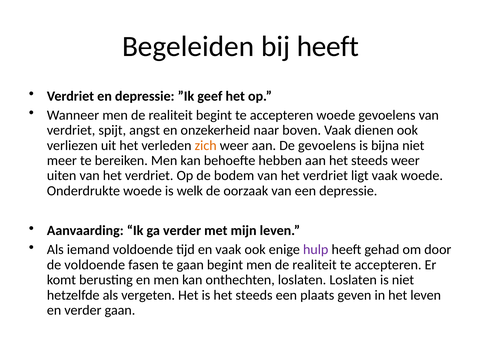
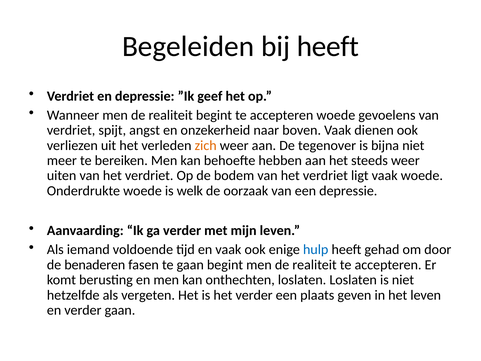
De gevoelens: gevoelens -> tegenover
hulp colour: purple -> blue
de voldoende: voldoende -> benaderen
is het steeds: steeds -> verder
